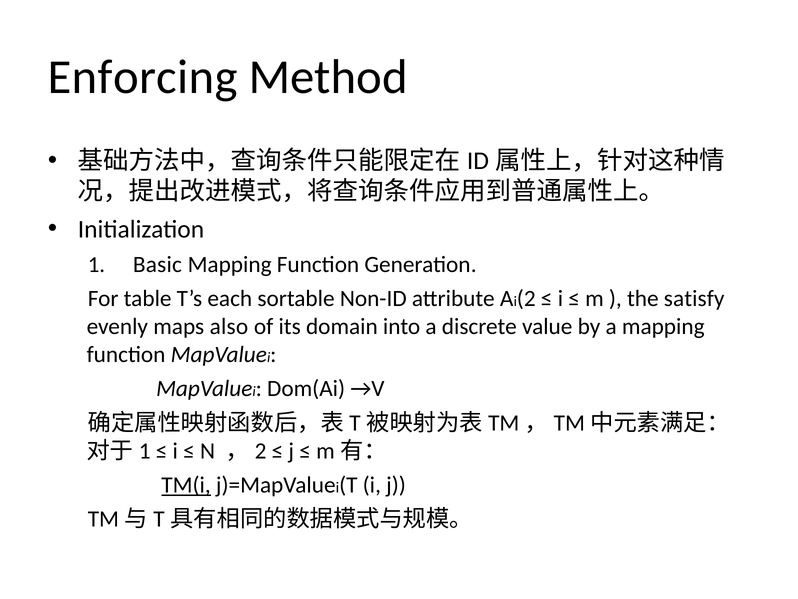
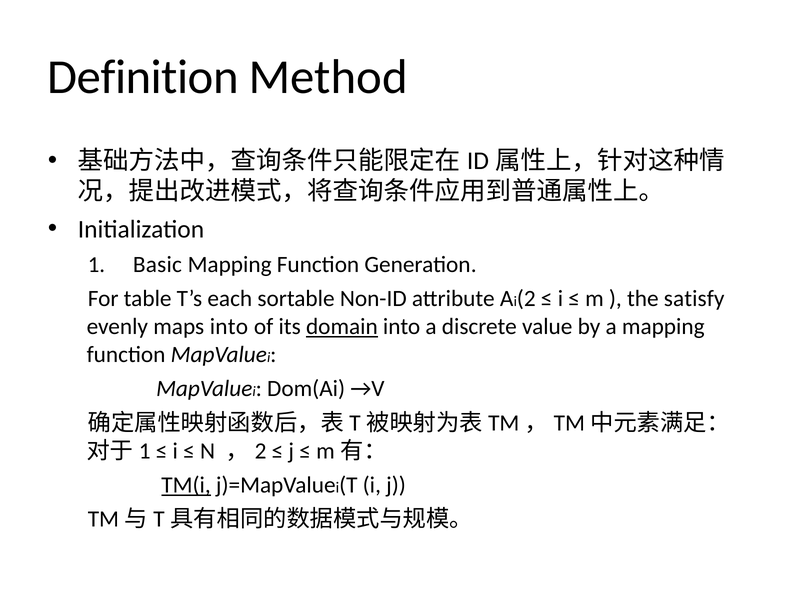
Enforcing: Enforcing -> Definition
maps also: also -> into
domain underline: none -> present
